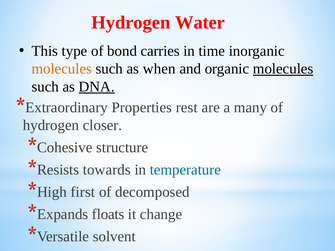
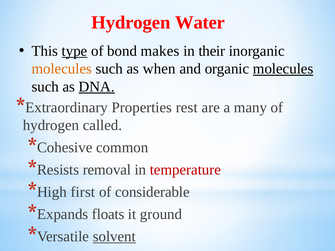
type underline: none -> present
carries: carries -> makes
time: time -> their
closer: closer -> called
structure: structure -> common
towards: towards -> removal
temperature colour: blue -> red
decomposed: decomposed -> considerable
change: change -> ground
solvent underline: none -> present
